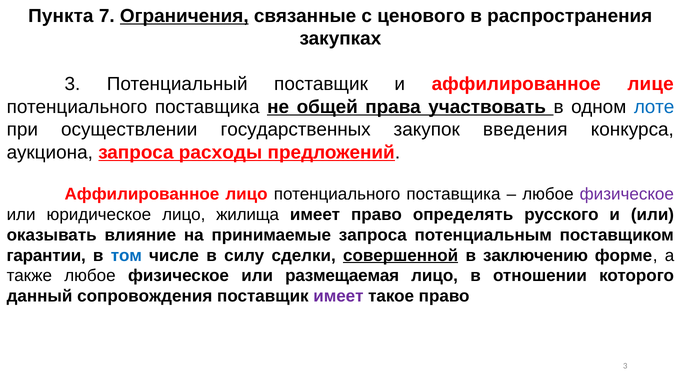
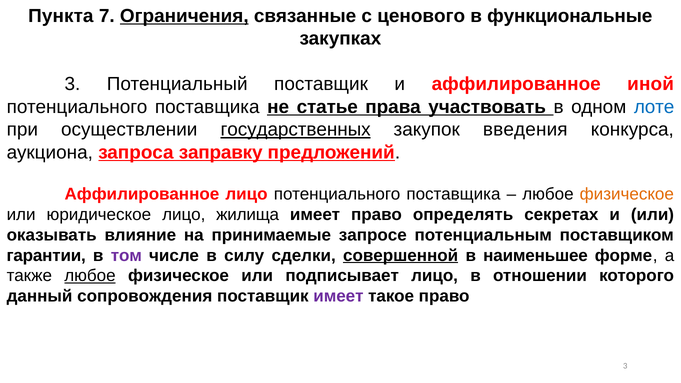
распространения: распространения -> функциональные
лице: лице -> иной
общей: общей -> статье
государственных underline: none -> present
расходы: расходы -> заправку
физическое at (627, 194) colour: purple -> orange
русского: русского -> секретах
принимаемые запроса: запроса -> запросе
том colour: blue -> purple
заключению: заключению -> наименьшее
любое at (90, 276) underline: none -> present
размещаемая: размещаемая -> подписывает
